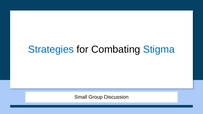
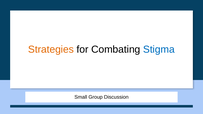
Strategies colour: blue -> orange
